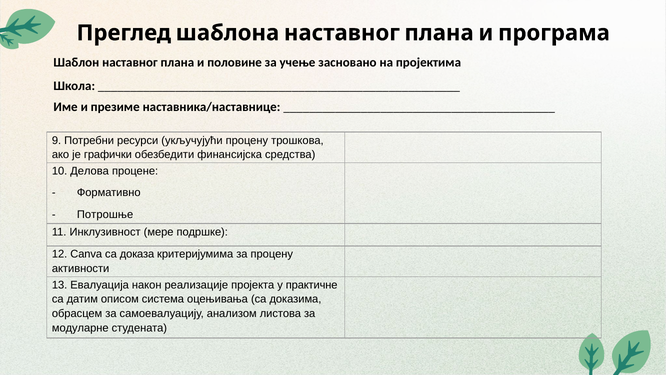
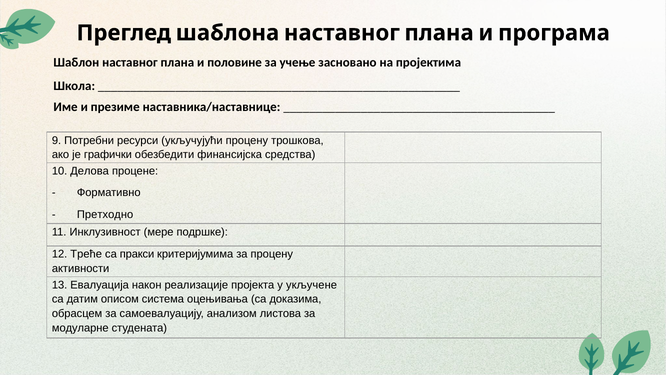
Потрошње: Потрошње -> Претходно
Canva: Canva -> Треће
доказа: доказа -> пракси
практичне: практичне -> укључене
